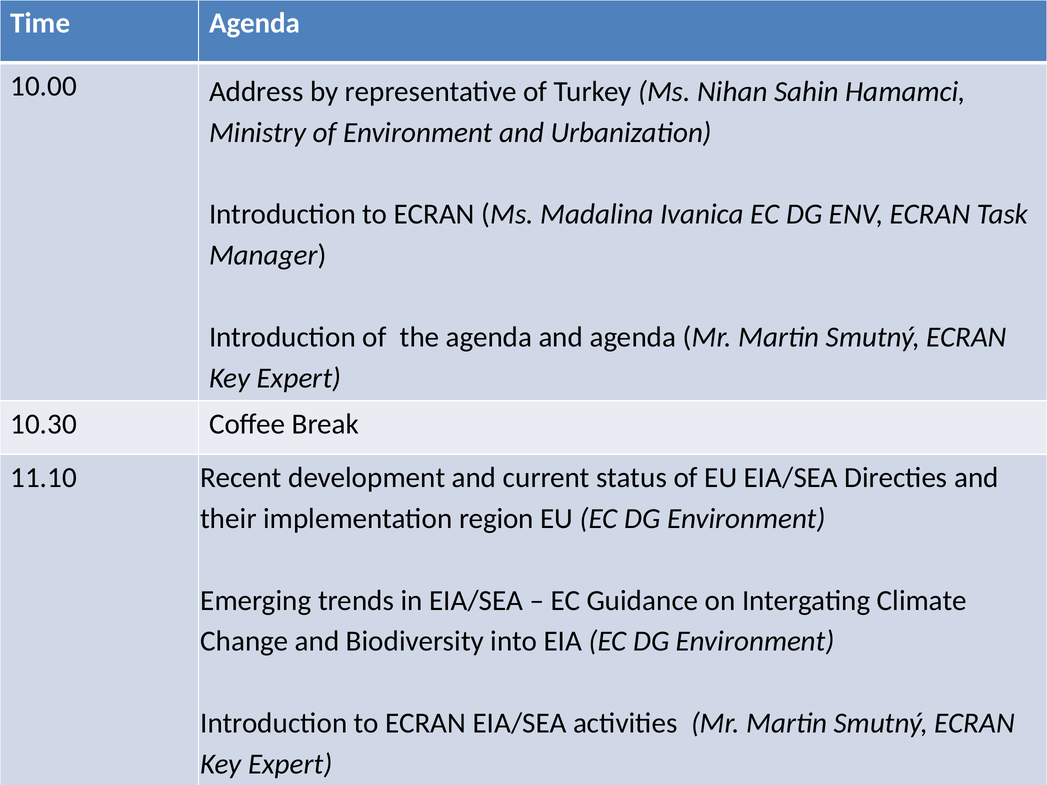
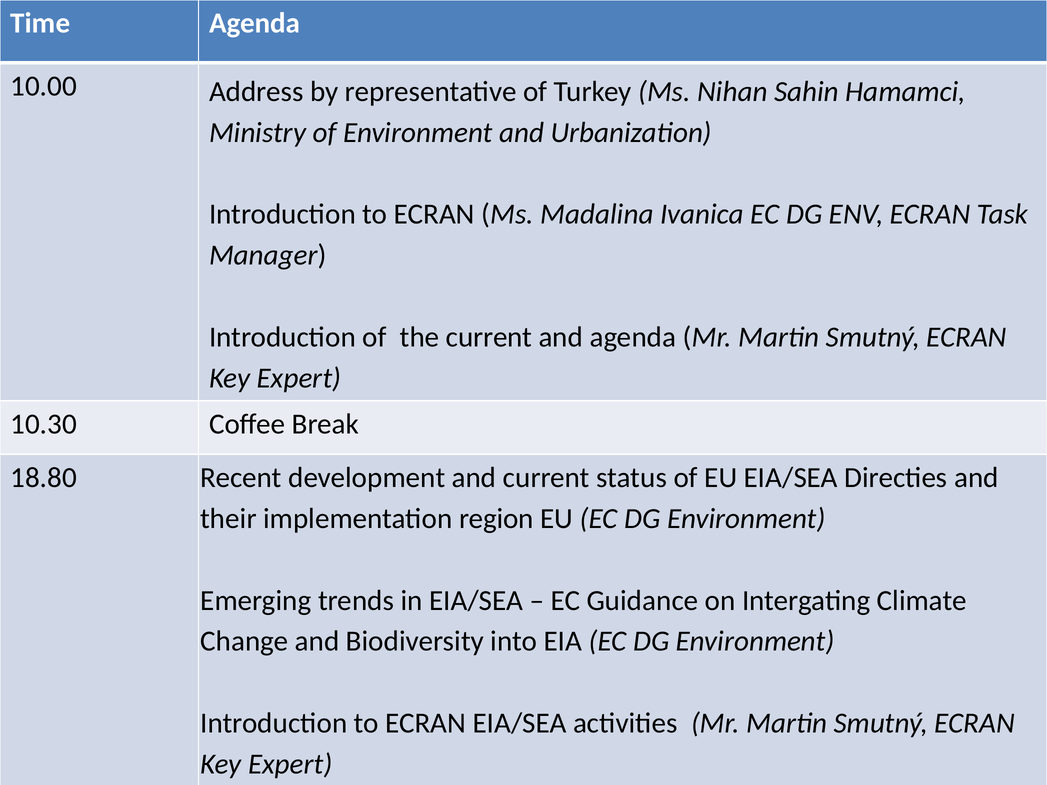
the agenda: agenda -> current
11.10: 11.10 -> 18.80
